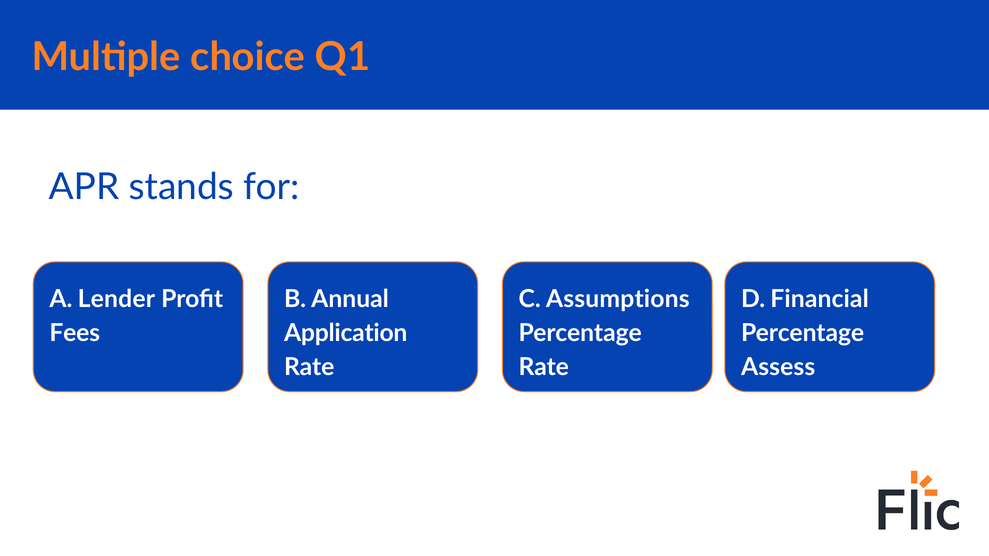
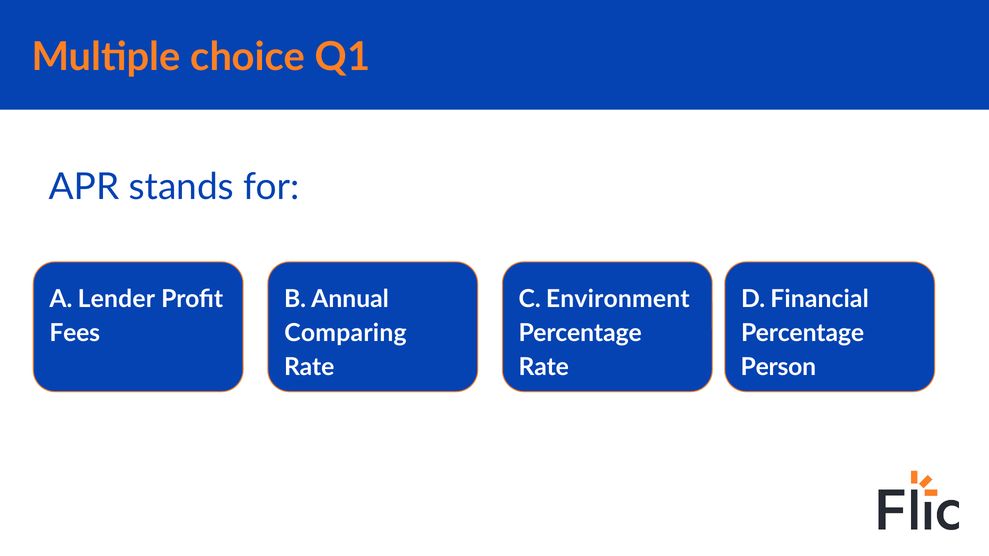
Assumptions: Assumptions -> Environment
Application: Application -> Comparing
Assess: Assess -> Person
